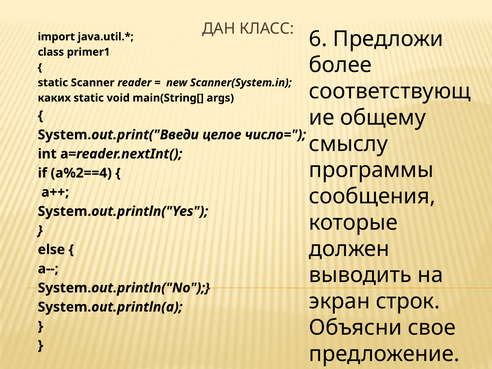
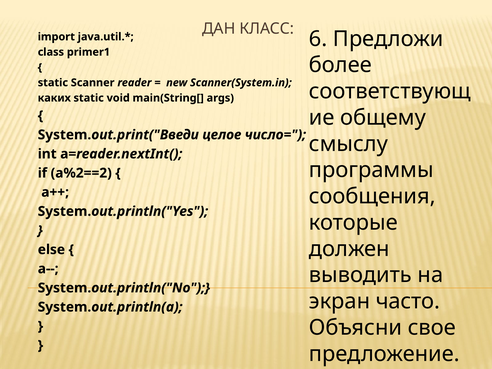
a%2==4: a%2==4 -> a%2==2
строк: строк -> часто
